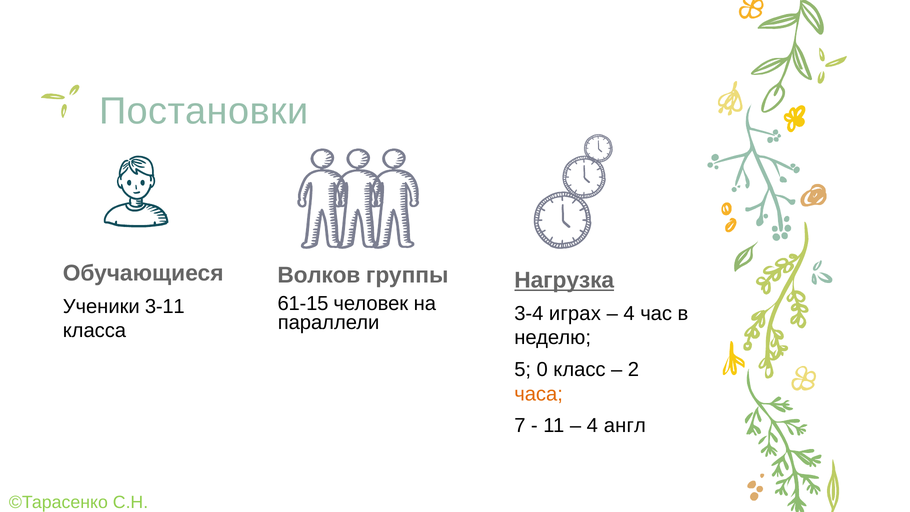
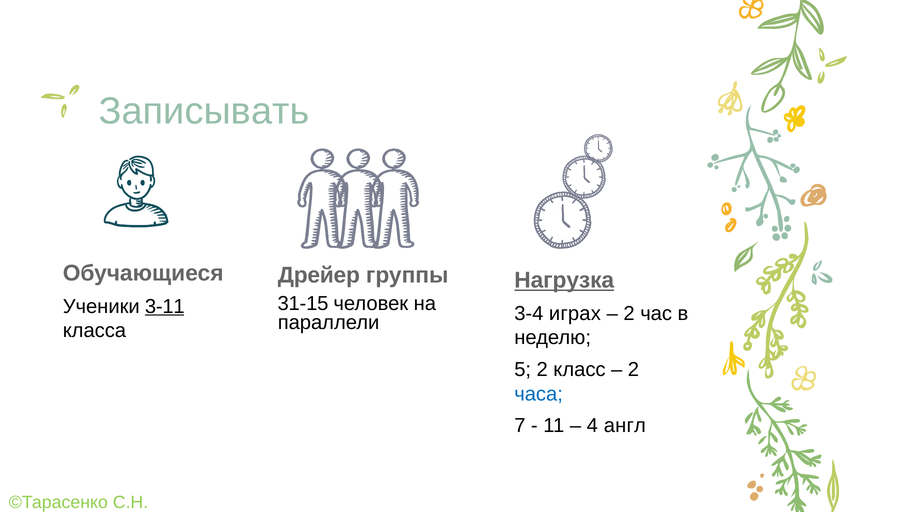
Постановки: Постановки -> Записывать
Волков: Волков -> Дрейер
61-15: 61-15 -> 31-15
3-11 underline: none -> present
4 at (629, 313): 4 -> 2
5 0: 0 -> 2
часа colour: orange -> blue
